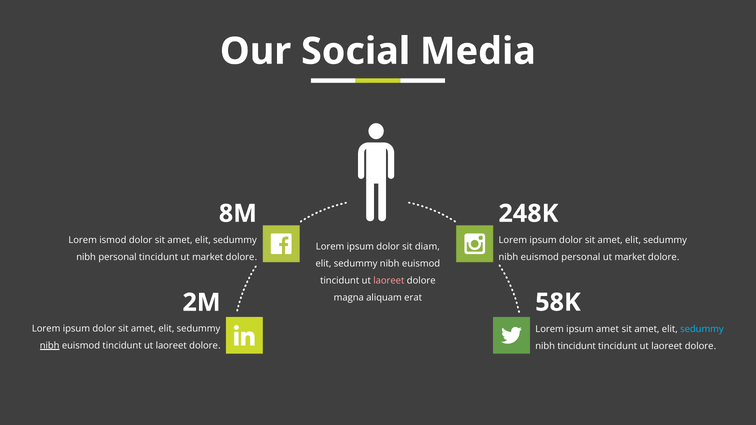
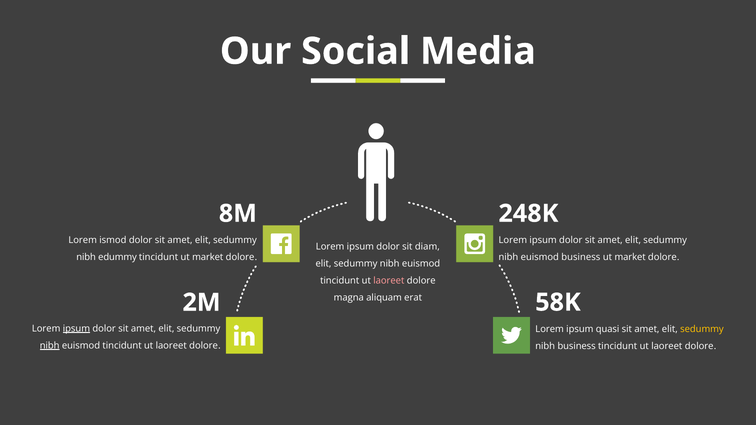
nibh personal: personal -> edummy
euismod personal: personal -> business
ipsum at (76, 329) underline: none -> present
ipsum amet: amet -> quasi
sedummy at (702, 329) colour: light blue -> yellow
nibh tincidunt: tincidunt -> business
